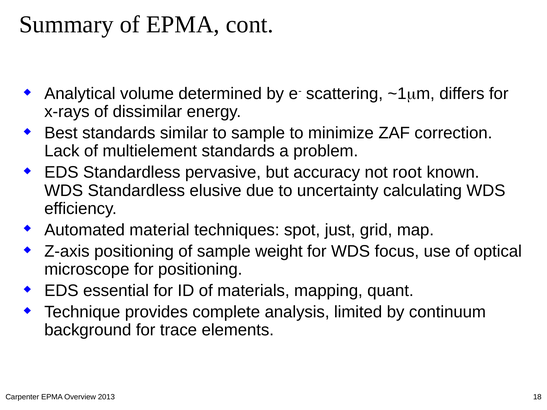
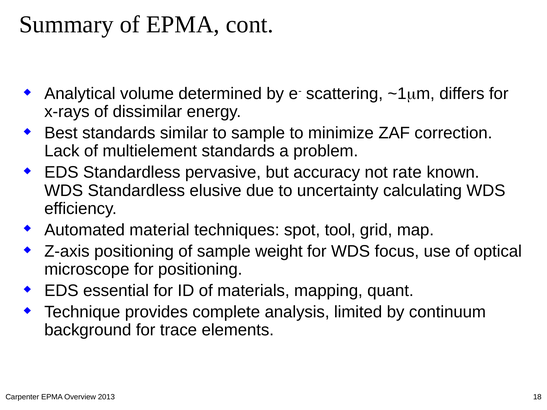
root: root -> rate
just: just -> tool
